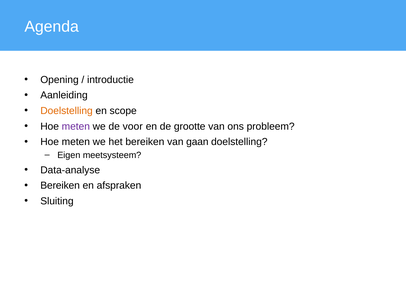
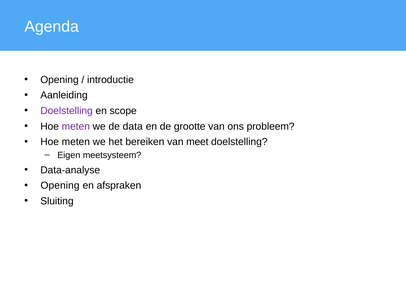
Doelstelling at (67, 111) colour: orange -> purple
voor: voor -> data
gaan: gaan -> meet
Bereiken at (60, 186): Bereiken -> Opening
